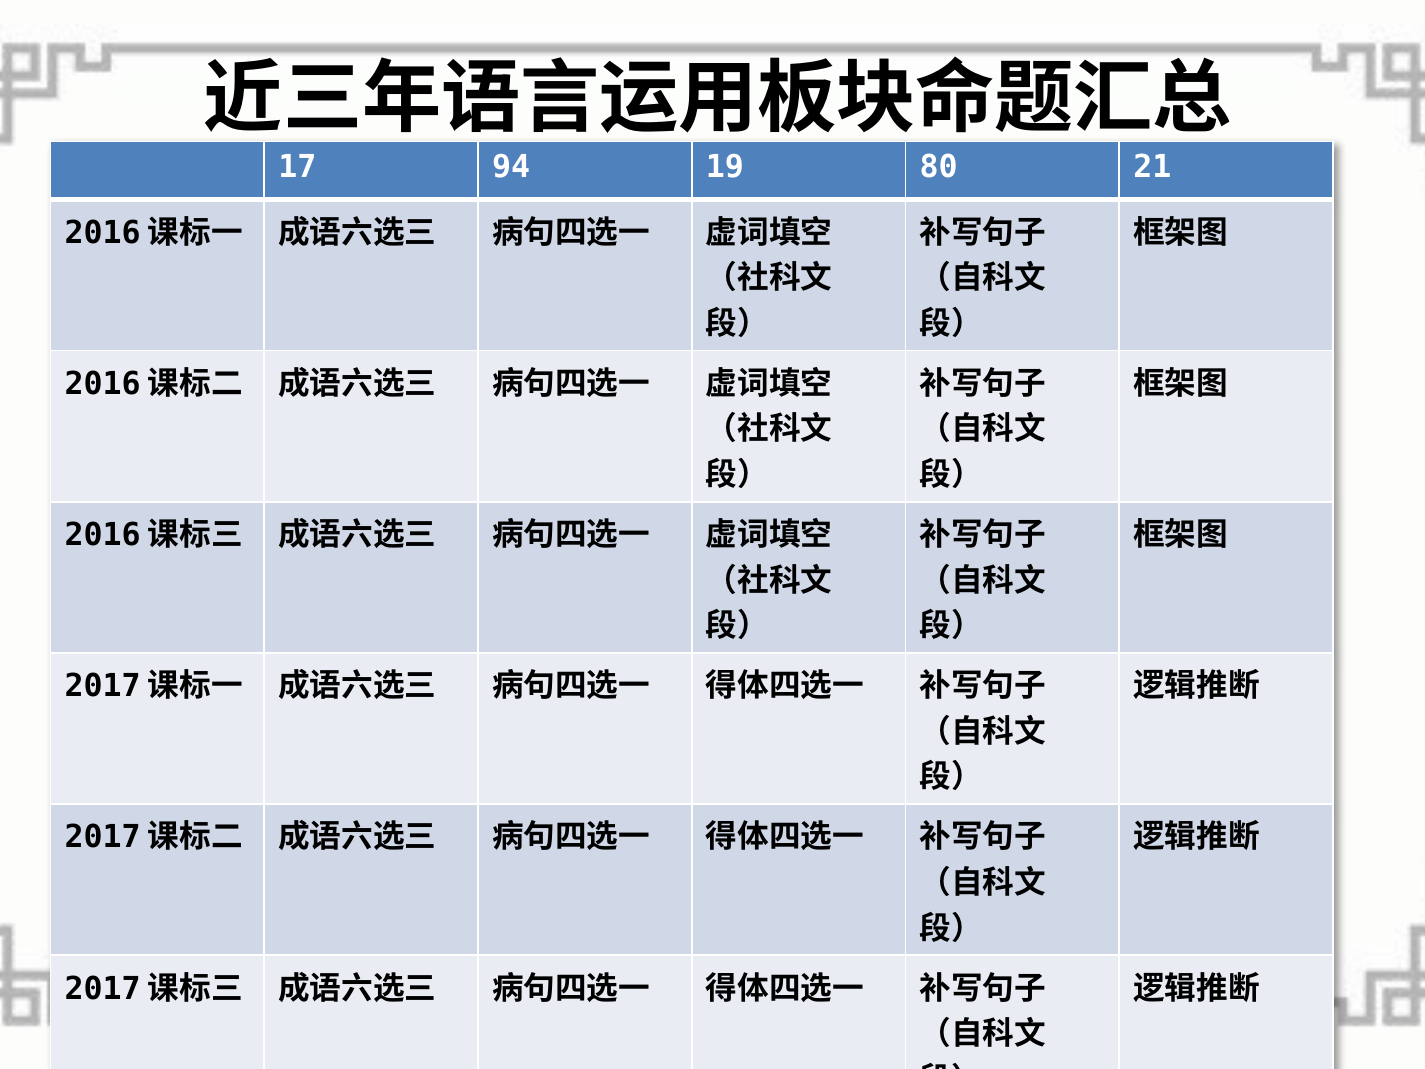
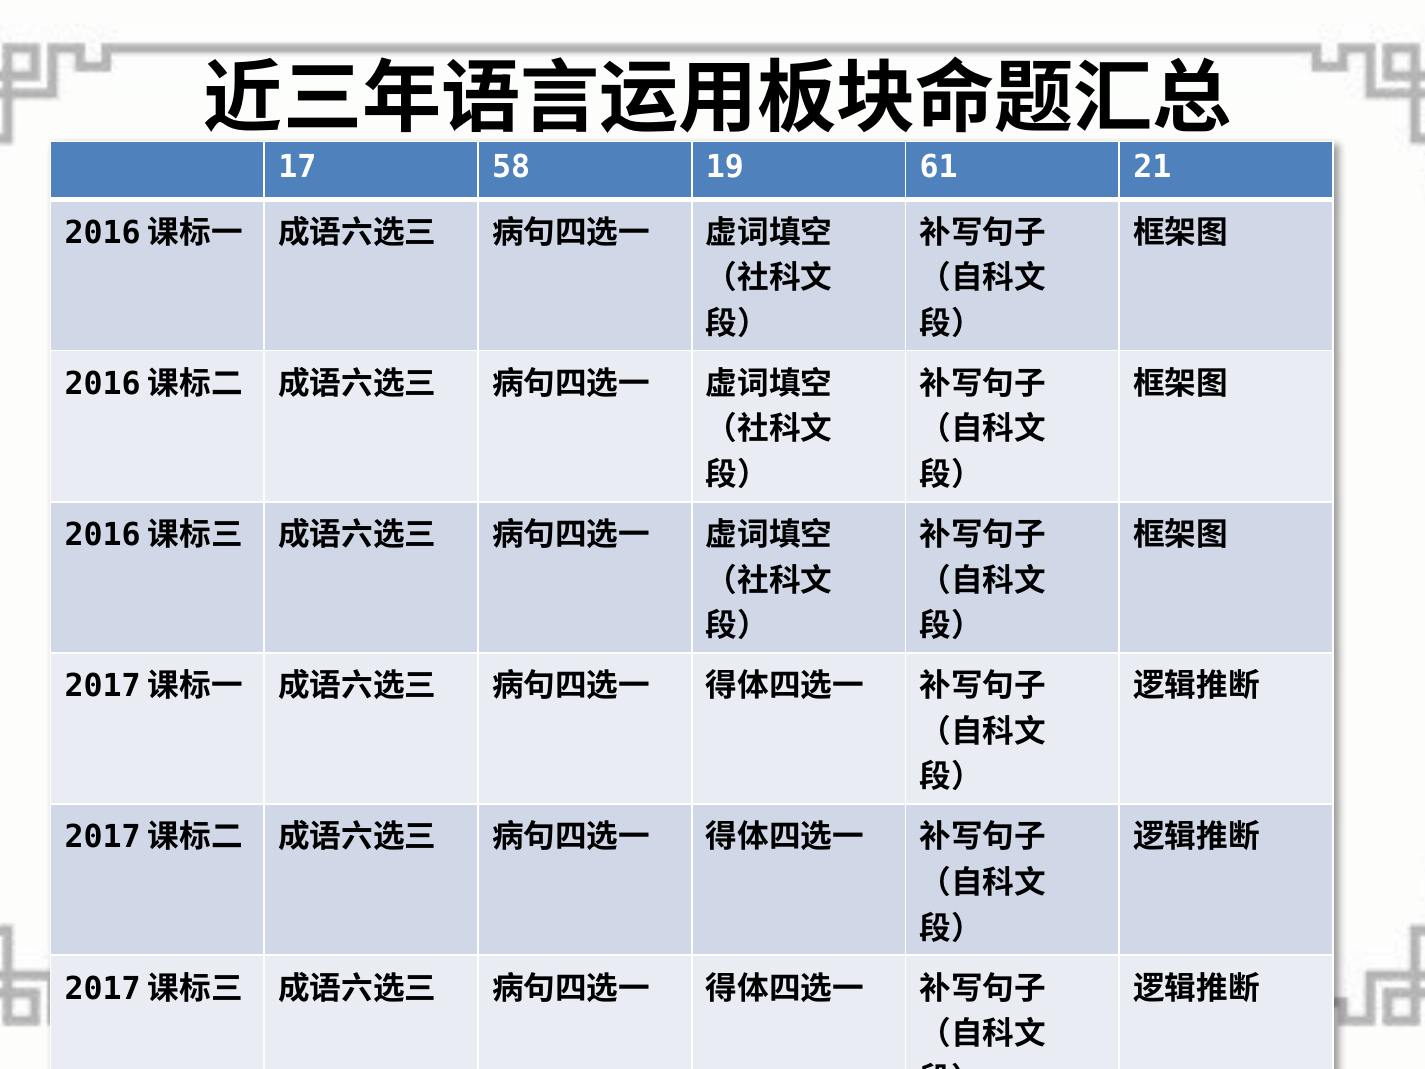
94: 94 -> 58
80: 80 -> 61
